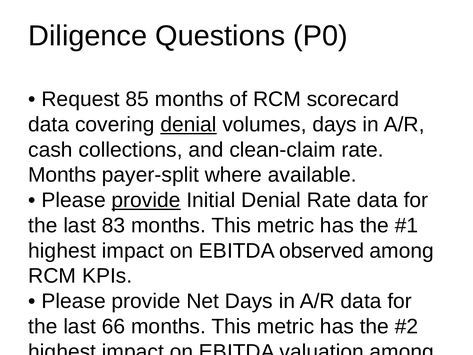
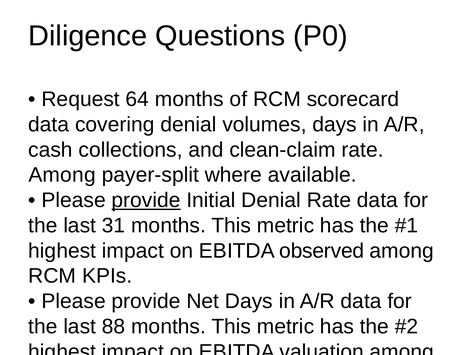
85: 85 -> 64
denial at (188, 124) underline: present -> none
Months at (62, 175): Months -> Among
83: 83 -> 31
66: 66 -> 88
